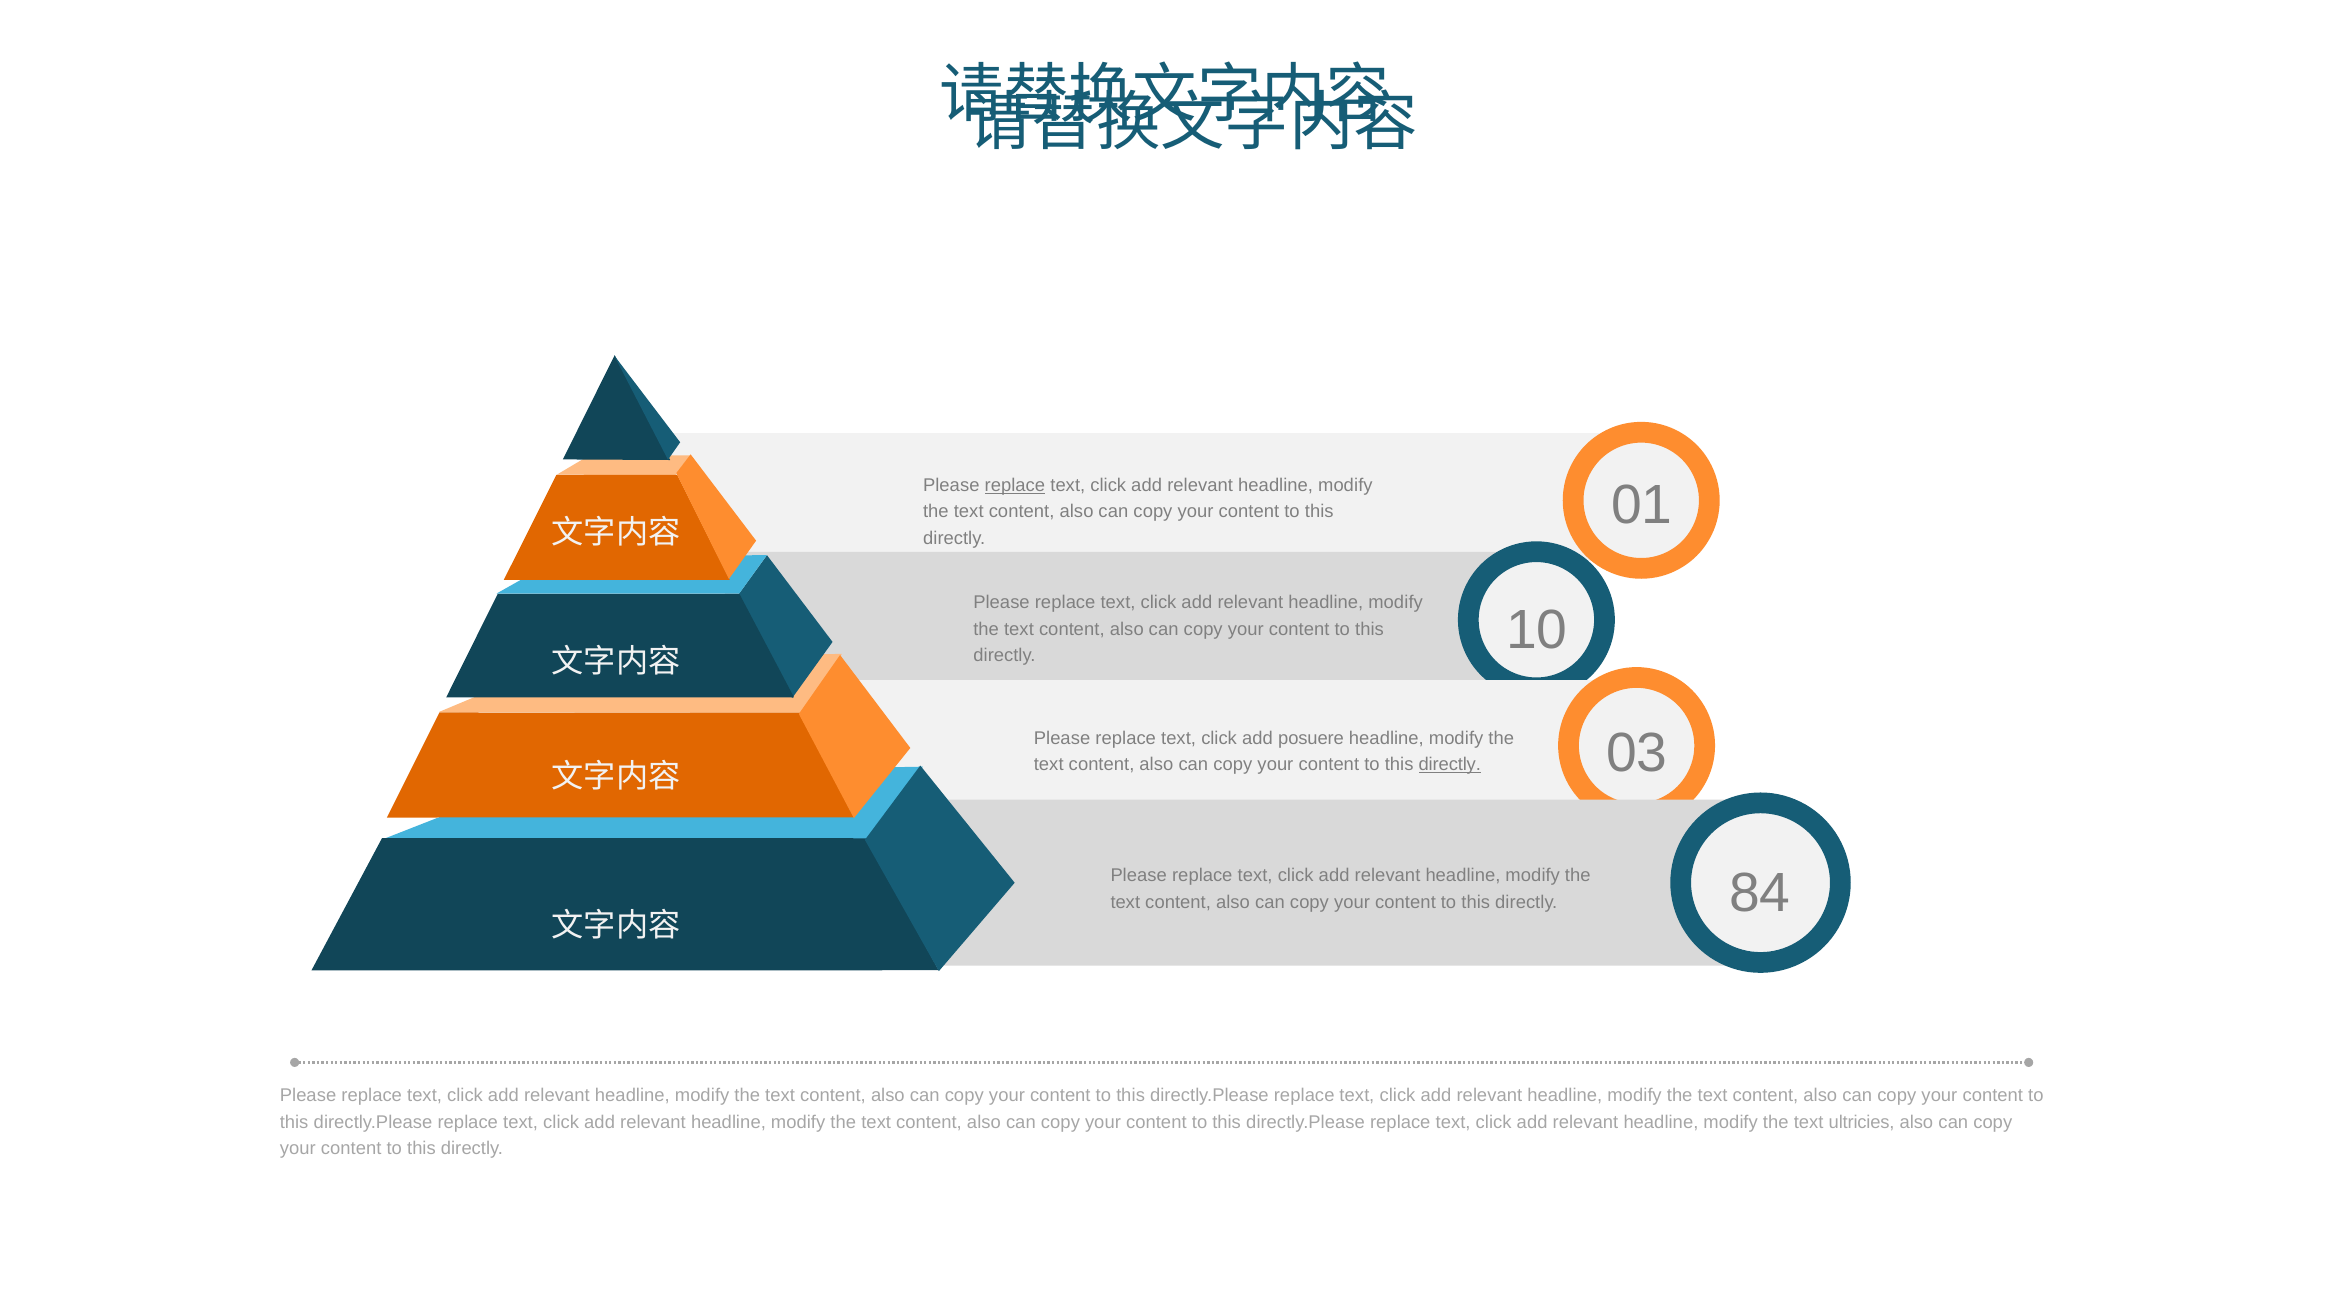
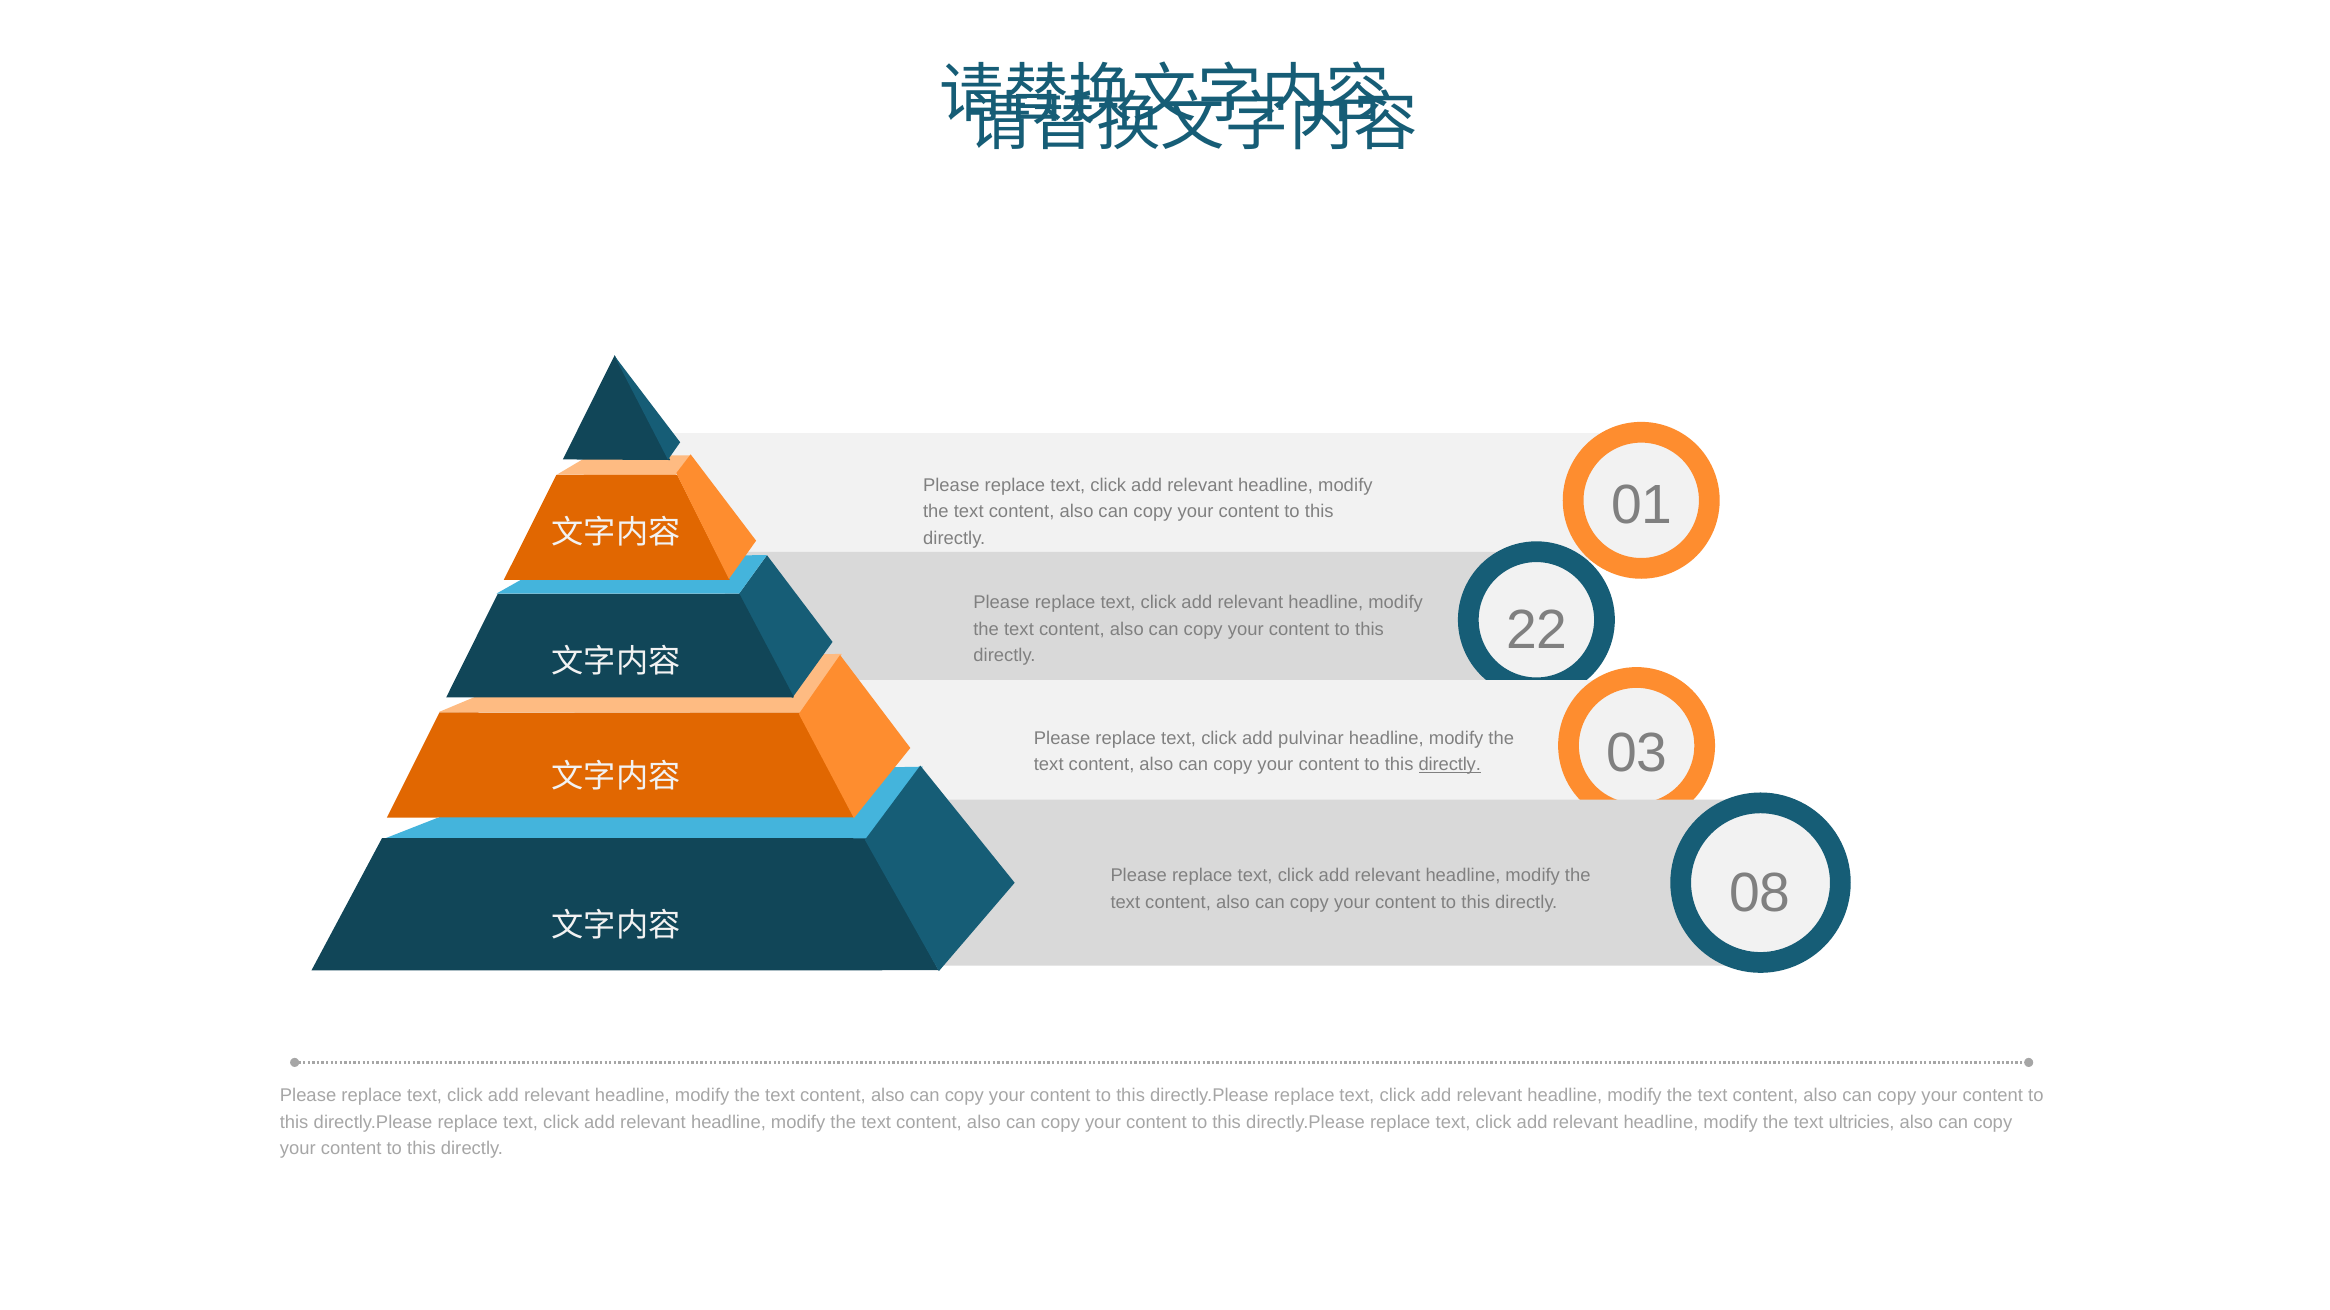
replace at (1015, 486) underline: present -> none
10: 10 -> 22
posuere: posuere -> pulvinar
84: 84 -> 08
